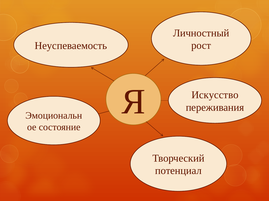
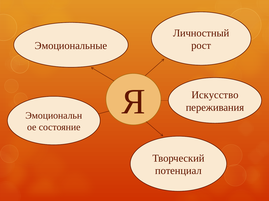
Неуспеваемость: Неуспеваемость -> Эмоциональные
